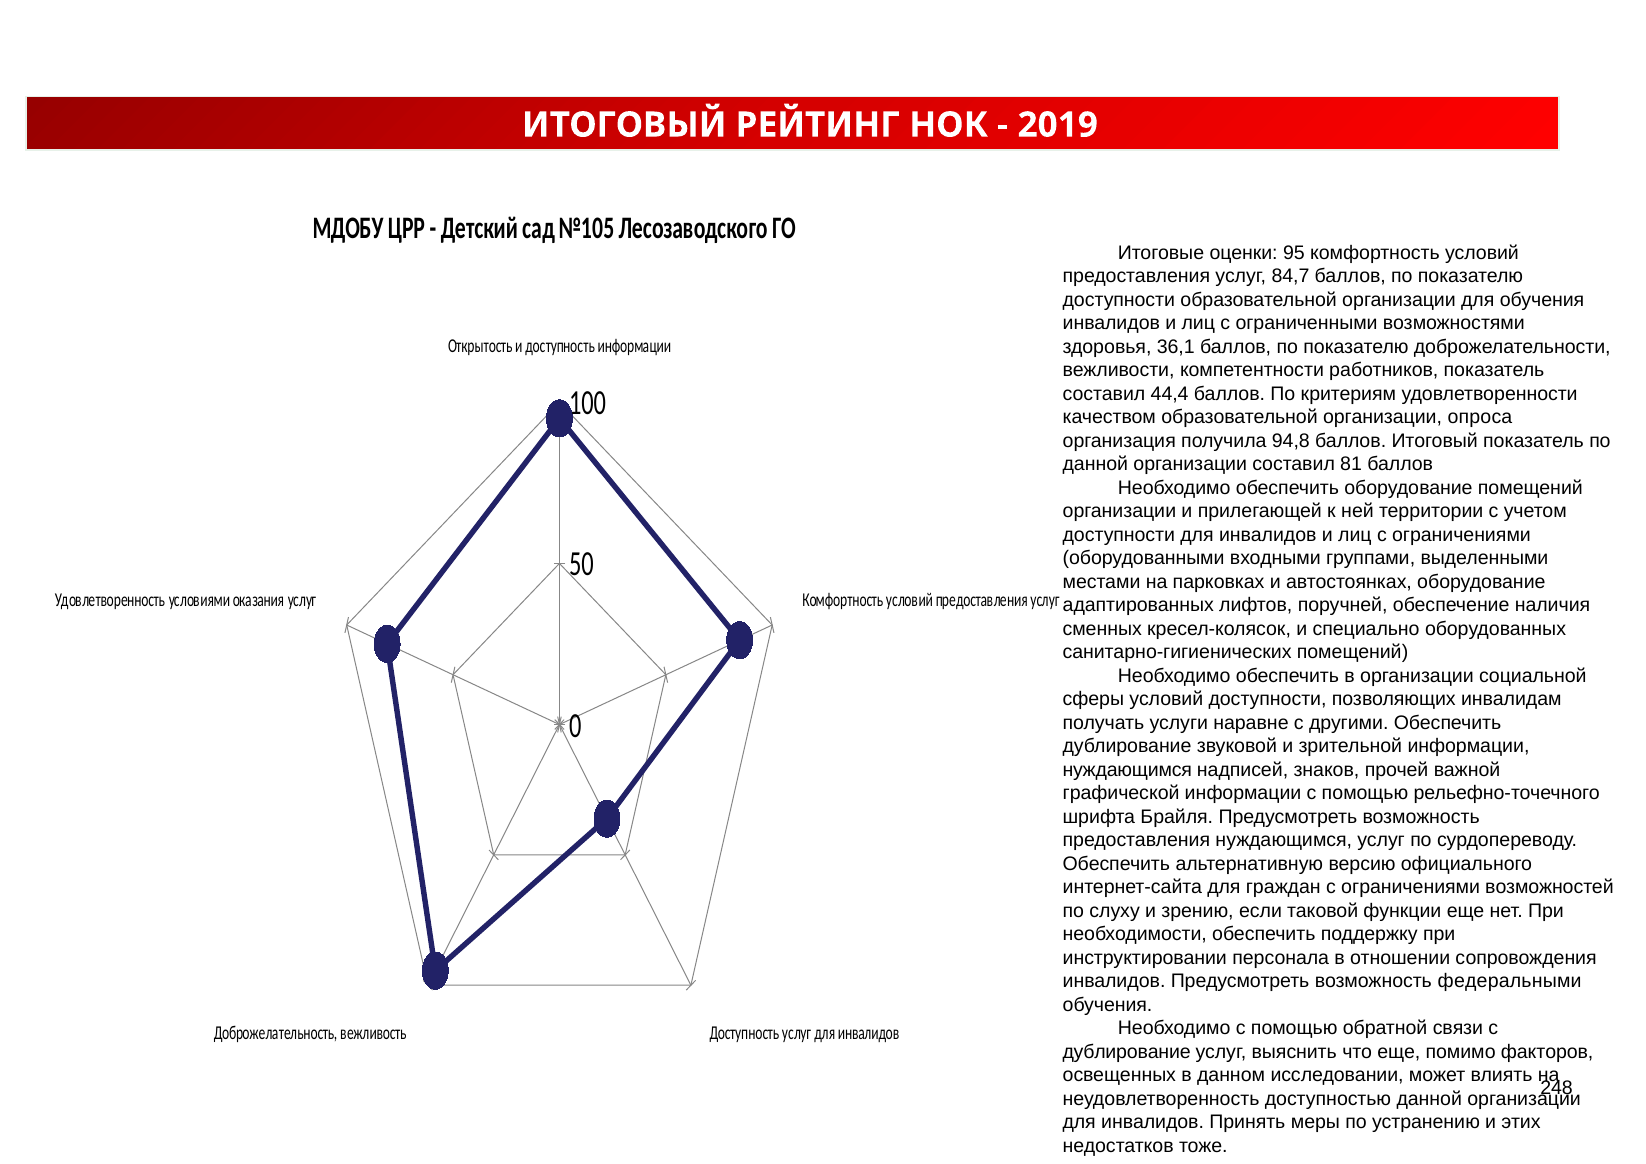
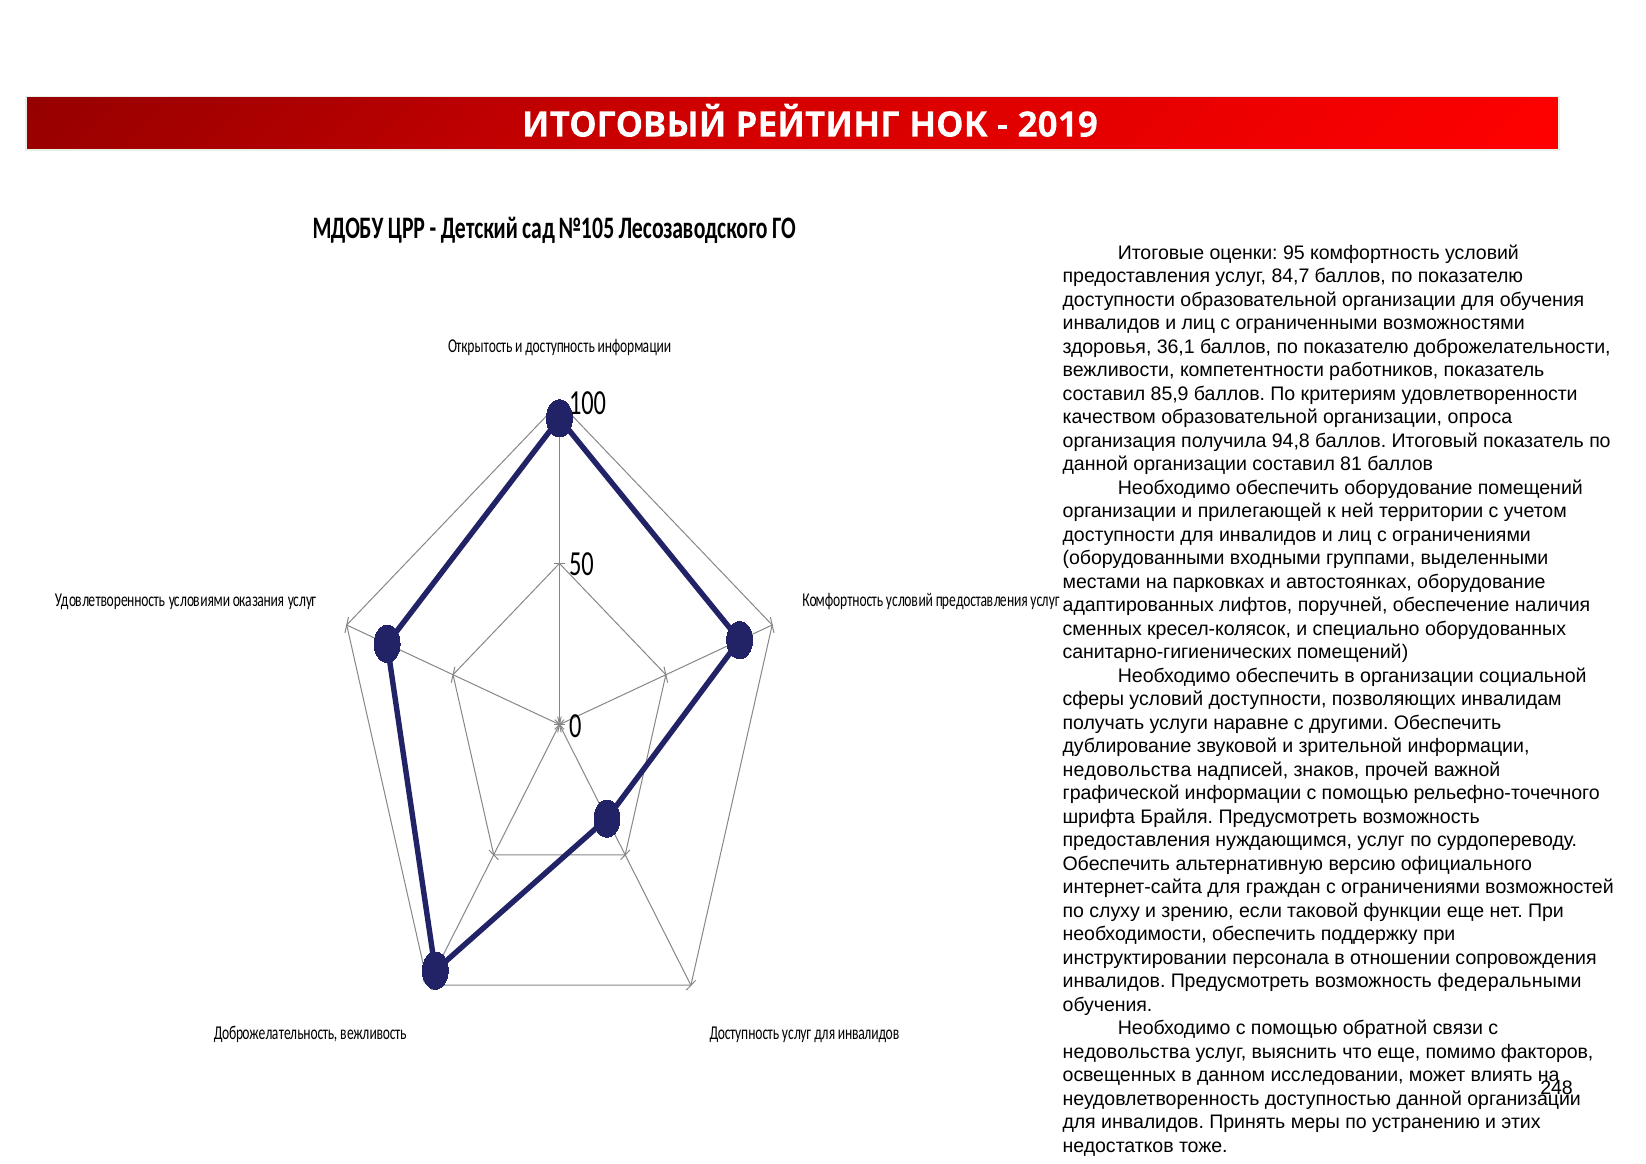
44,4: 44,4 -> 85,9
нуждающимся at (1127, 770): нуждающимся -> недовольства
дублирование at (1127, 1052): дублирование -> недовольства
